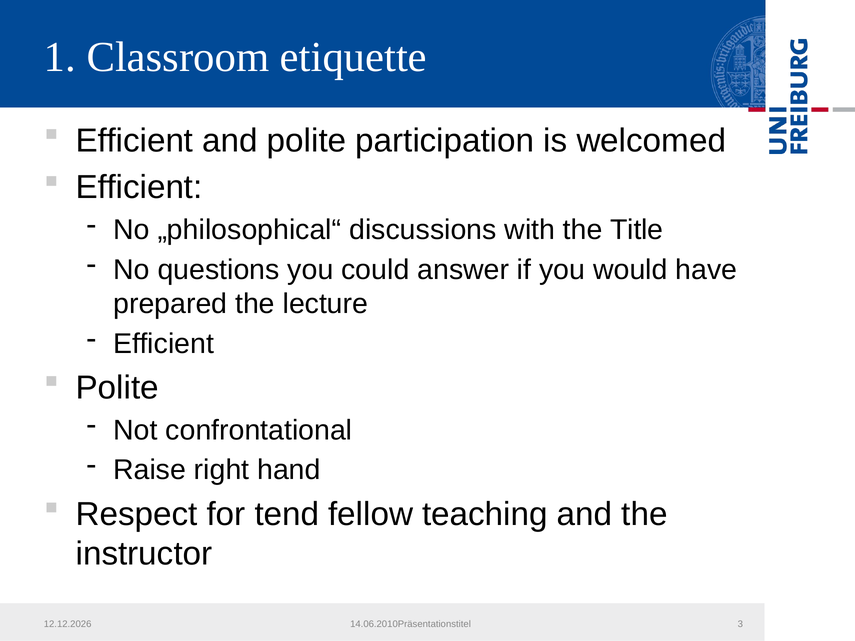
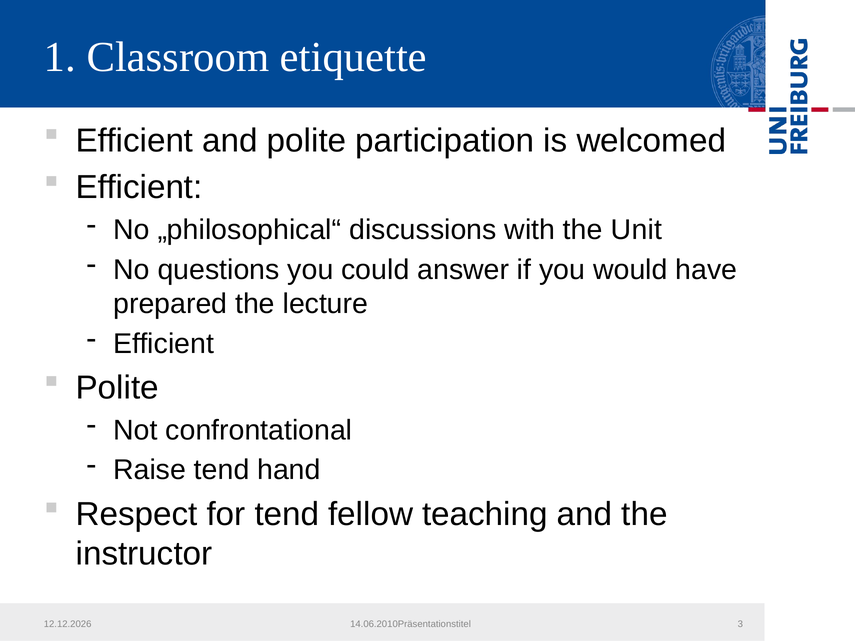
Title: Title -> Unit
Raise right: right -> tend
